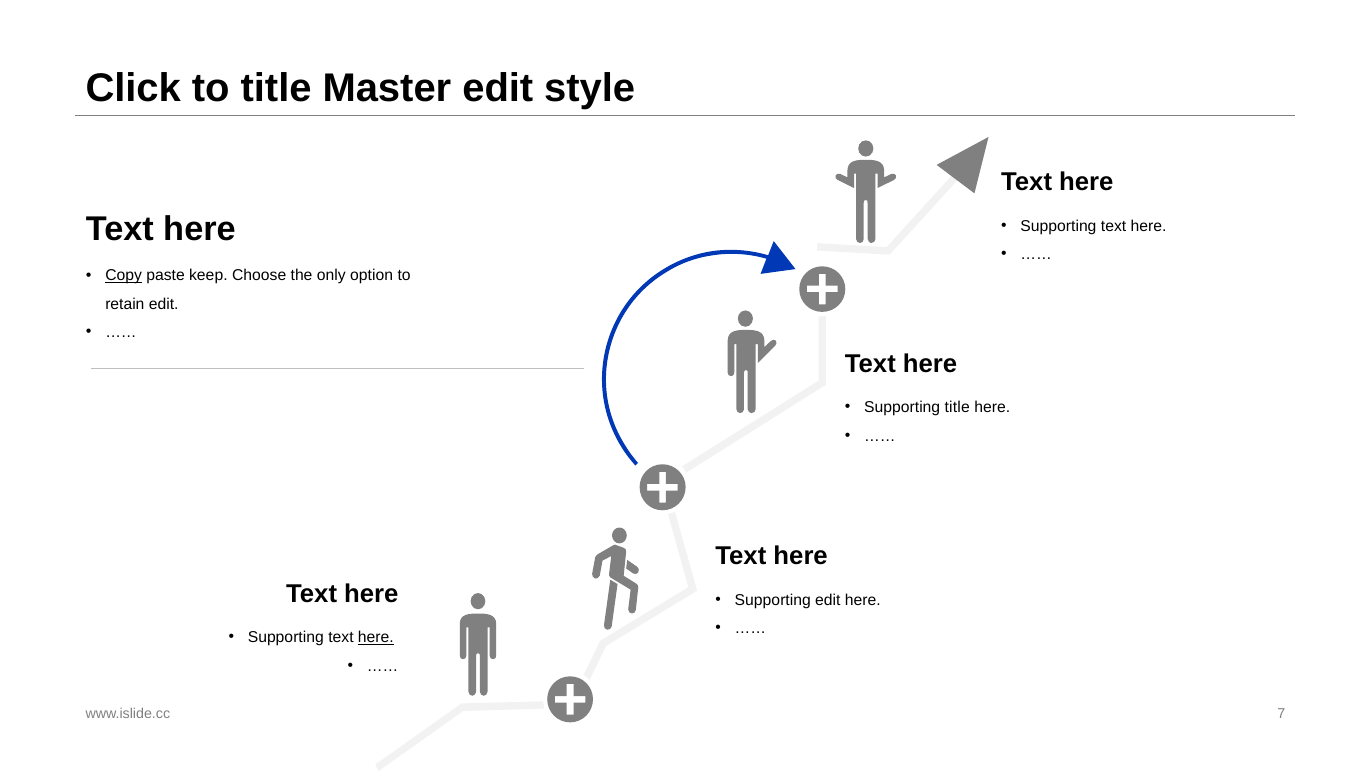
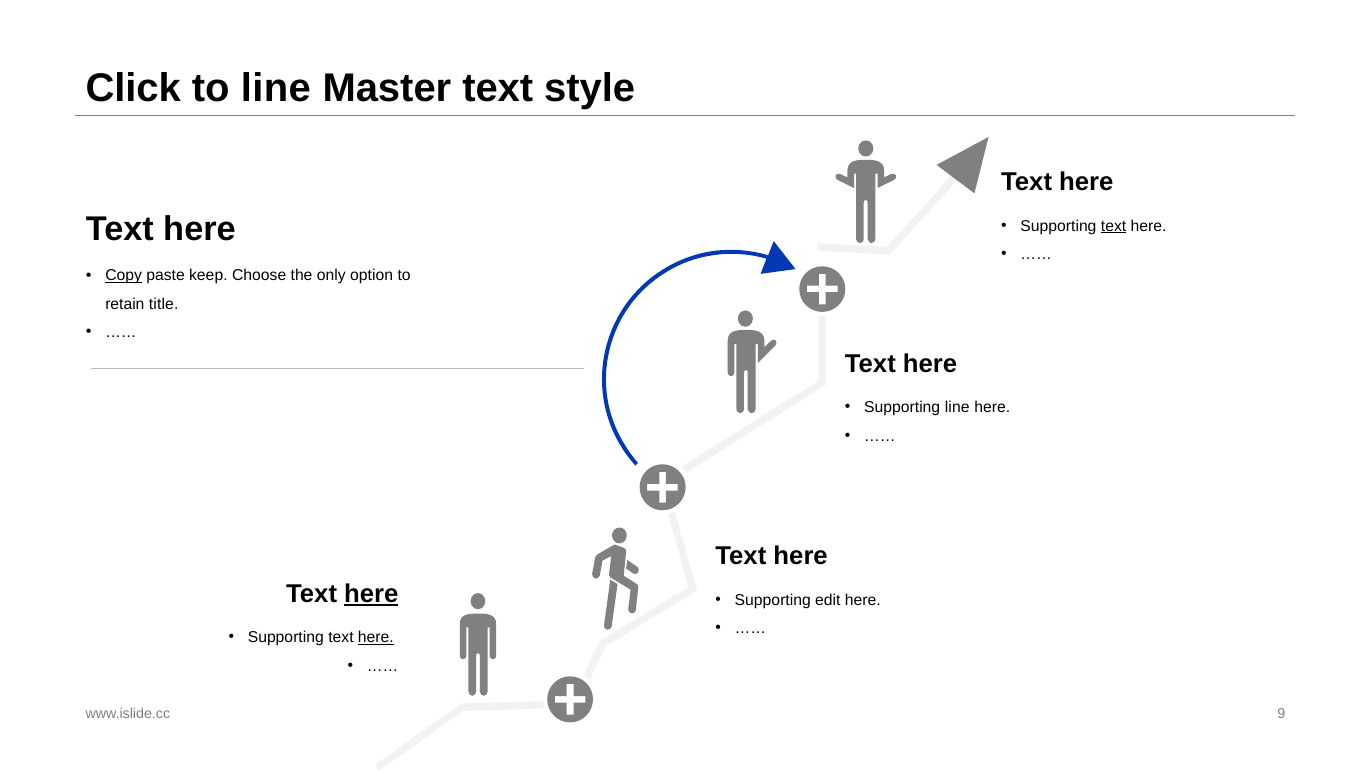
to title: title -> line
Master edit: edit -> text
text at (1114, 226) underline: none -> present
retain edit: edit -> title
Supporting title: title -> line
here at (371, 594) underline: none -> present
7: 7 -> 9
